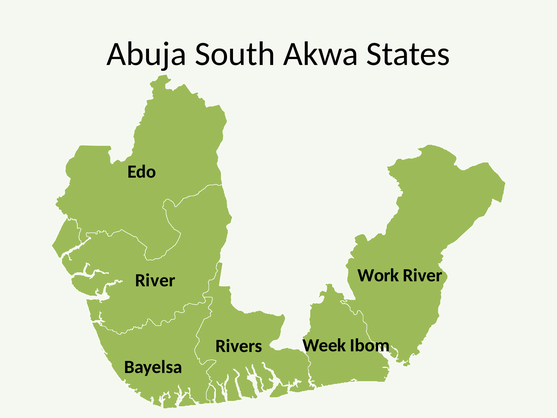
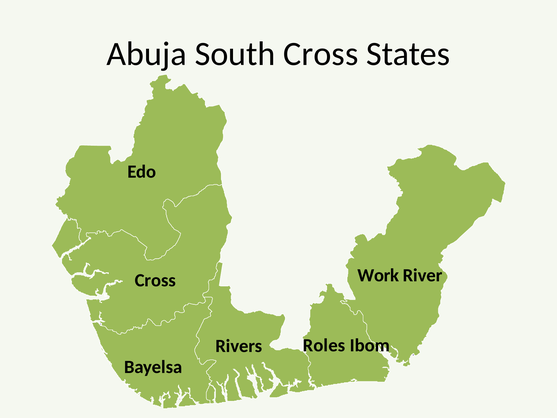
South Akwa: Akwa -> Cross
River at (155, 280): River -> Cross
Week: Week -> Roles
